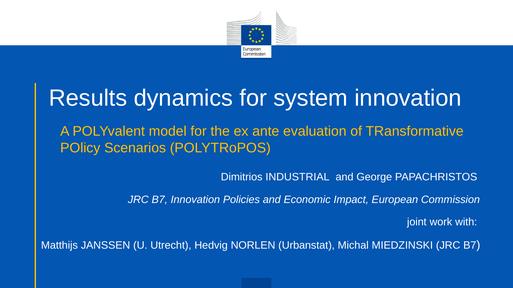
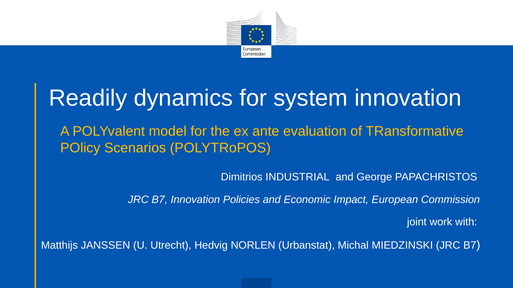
Results: Results -> Readily
